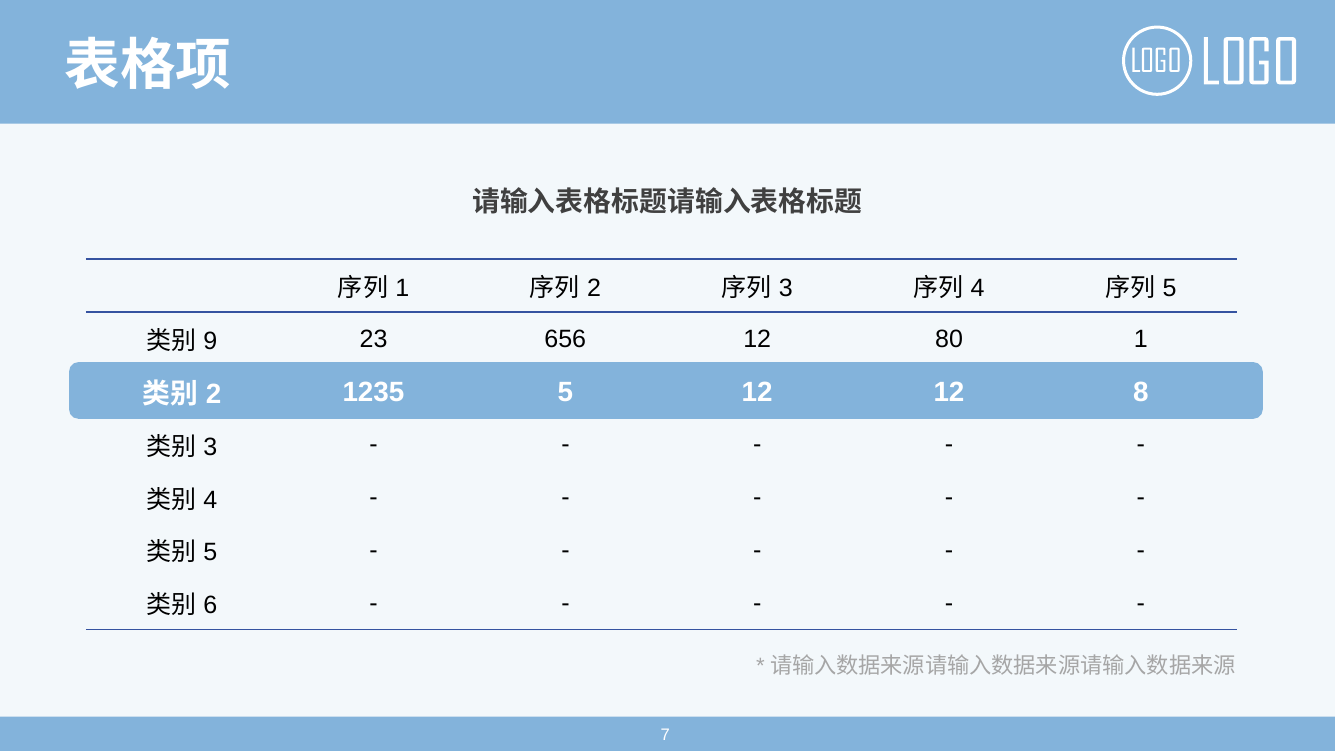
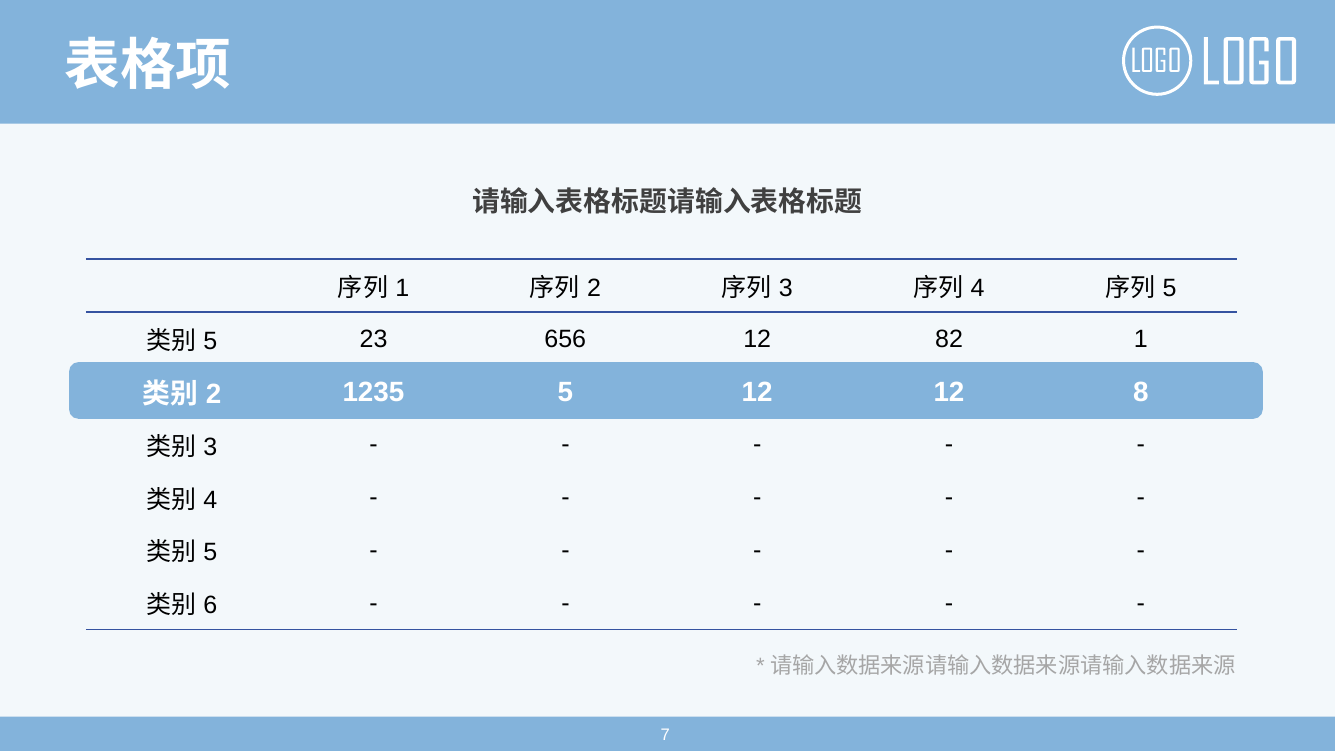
9 at (210, 341): 9 -> 5
80: 80 -> 82
